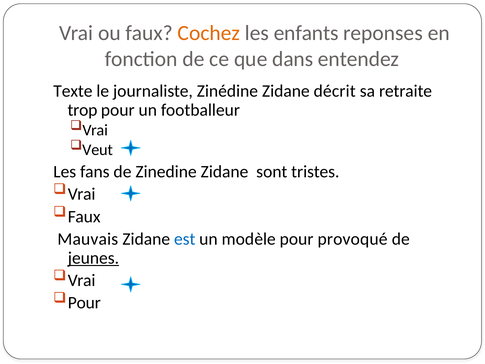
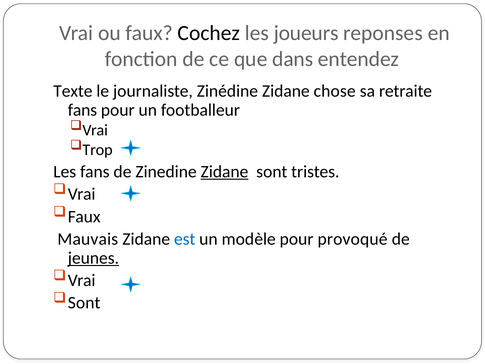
Cochez colour: orange -> black
enfants: enfants -> joueurs
décrit: décrit -> chose
trop at (82, 110): trop -> fans
Veut: Veut -> Trop
Zidane at (224, 172) underline: none -> present
Pour at (84, 303): Pour -> Sont
